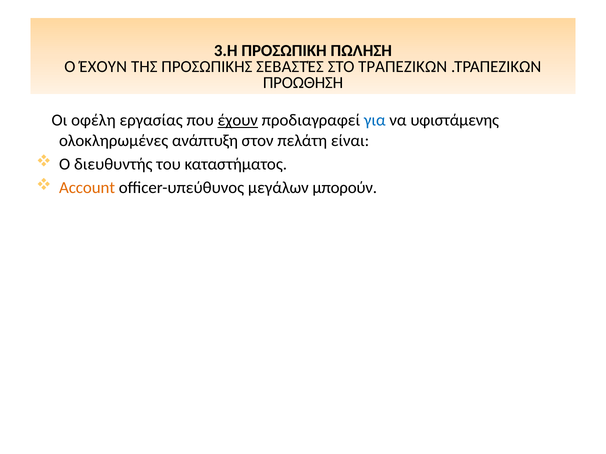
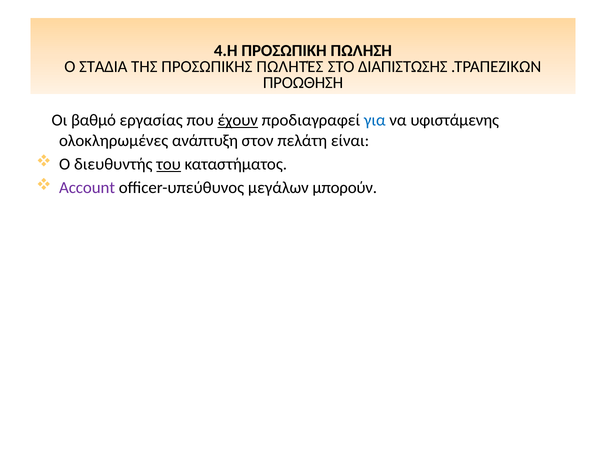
3.Η: 3.Η -> 4.Η
Ο ΈΧΟΥΝ: ΈΧΟΥΝ -> ΣΤΑΔΙΑ
ΣΕΒΑΣΤΈΣ: ΣΕΒΑΣΤΈΣ -> ΠΩΛΗΤΈΣ
ΤΡΑΠΕΖΙΚΩΝ: ΤΡΑΠΕΖΙΚΩΝ -> ΔΙΑΠΙΣΤΩΣΗΣ
οφέλη: οφέλη -> βαθμό
του underline: none -> present
Account colour: orange -> purple
